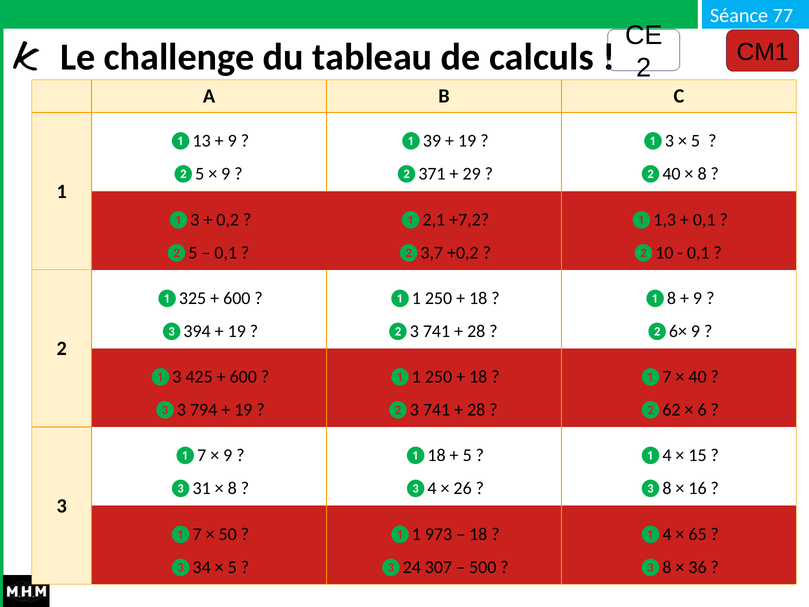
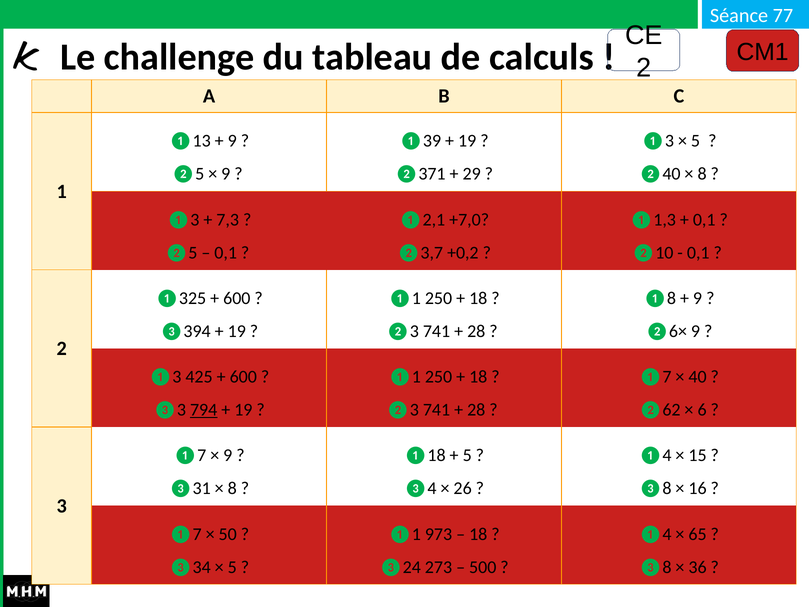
0,2: 0,2 -> 7,3
+7,2: +7,2 -> +7,0
794 underline: none -> present
307: 307 -> 273
